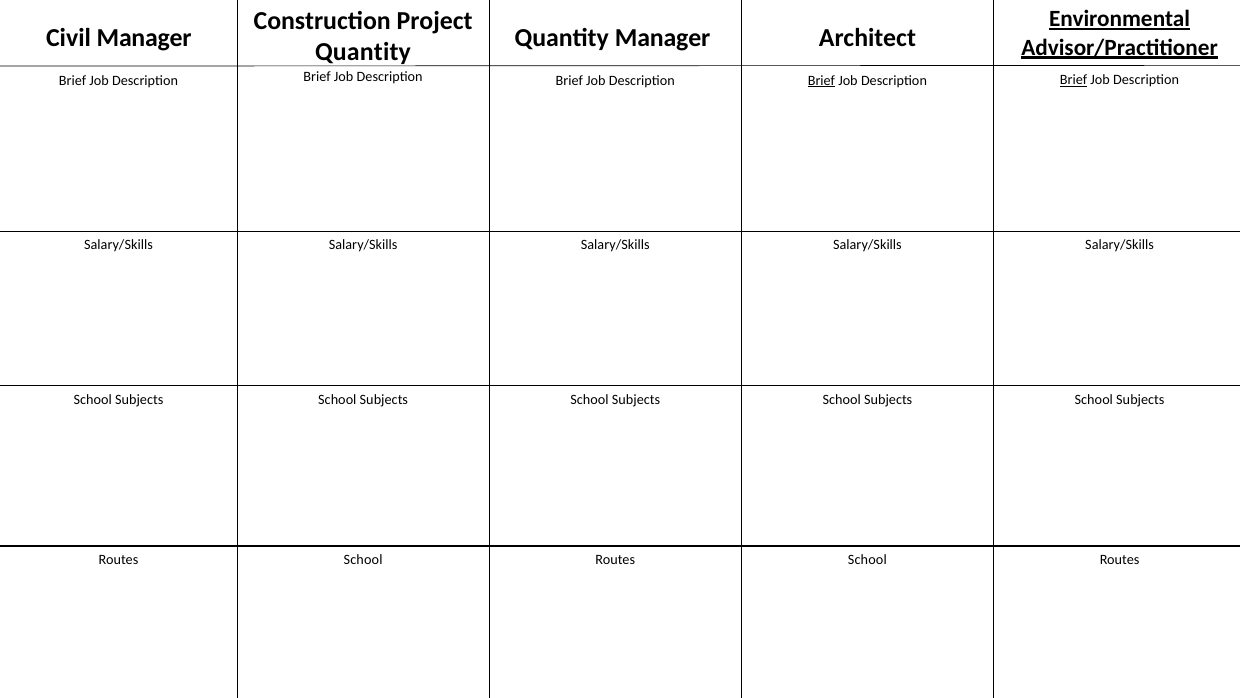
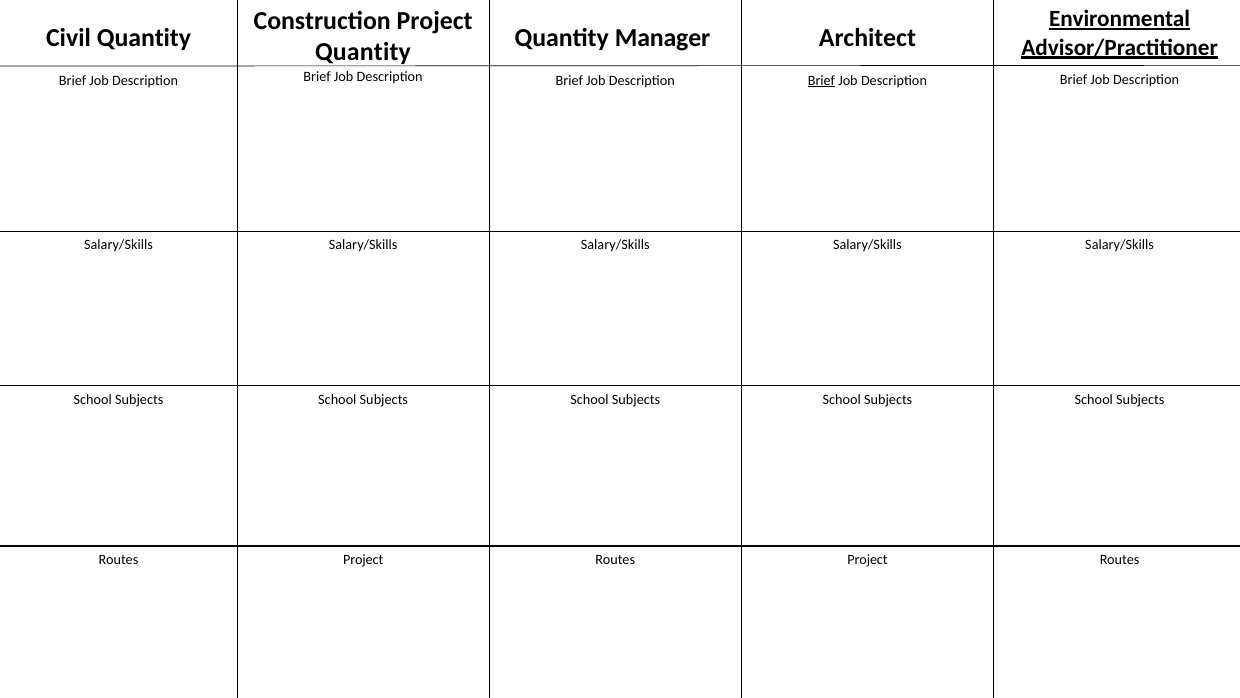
Civil Manager: Manager -> Quantity
Brief at (1074, 80) underline: present -> none
School at (363, 559): School -> Project
School at (867, 559): School -> Project
